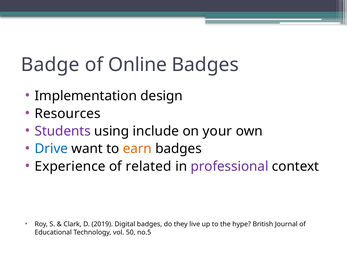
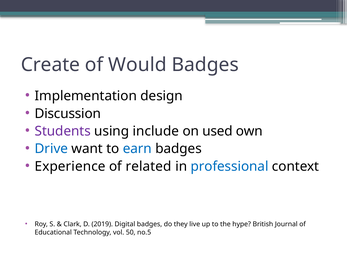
Badge: Badge -> Create
Online: Online -> Would
Resources: Resources -> Discussion
your: your -> used
earn colour: orange -> blue
professional colour: purple -> blue
